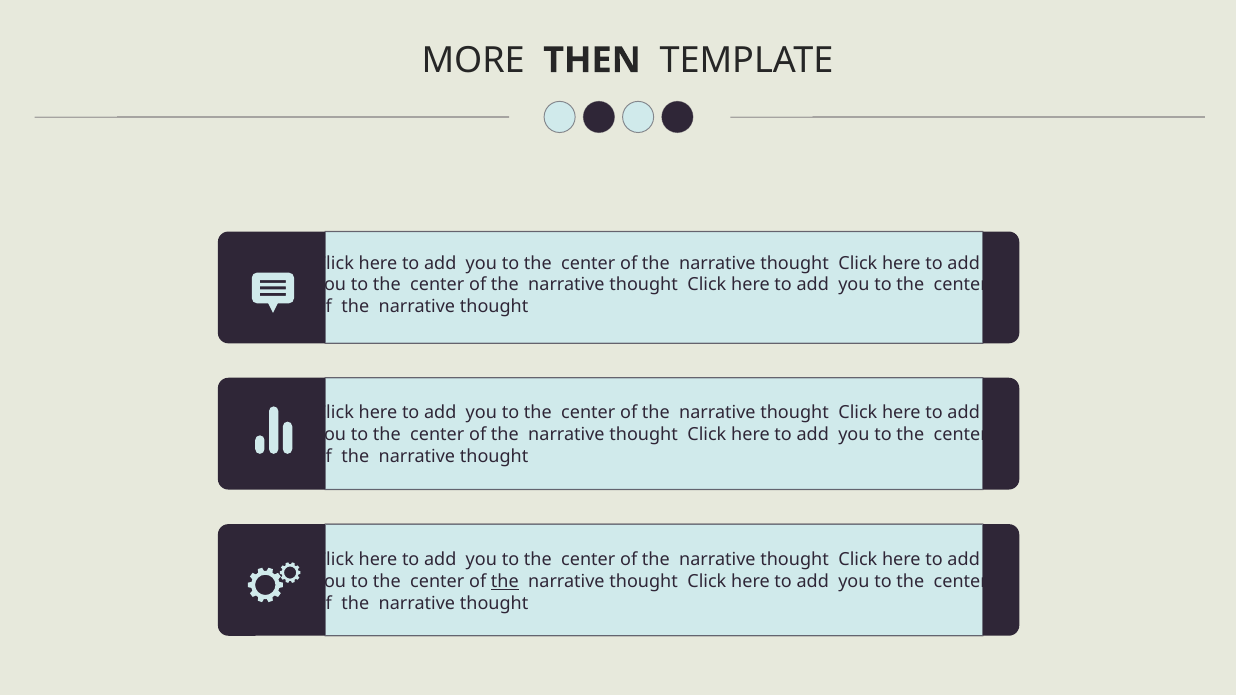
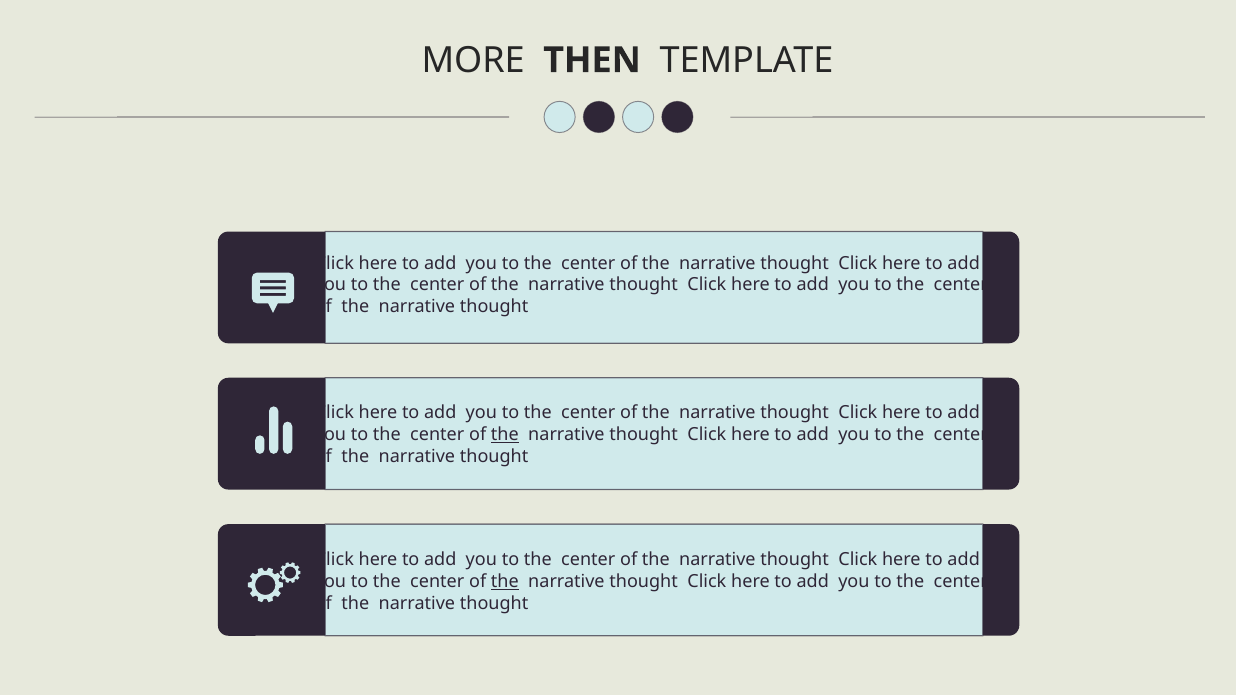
the at (505, 435) underline: none -> present
